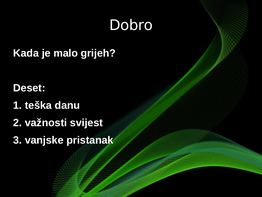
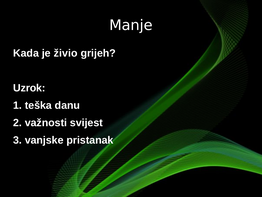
Dobro: Dobro -> Manje
malo: malo -> živio
Deset: Deset -> Uzrok
